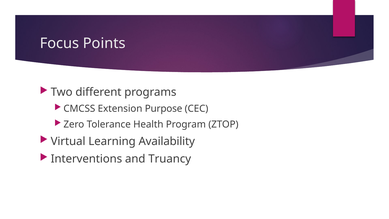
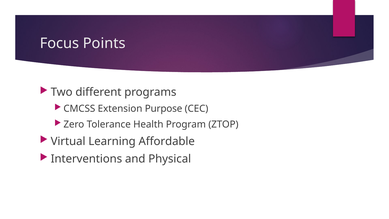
Availability: Availability -> Affordable
Truancy: Truancy -> Physical
